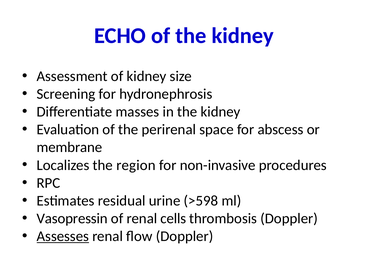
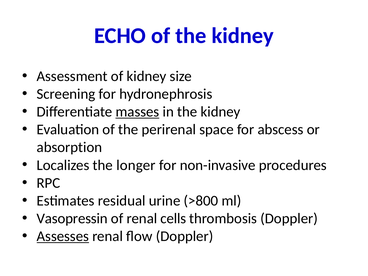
masses underline: none -> present
membrane: membrane -> absorption
region: region -> longer
>598: >598 -> >800
